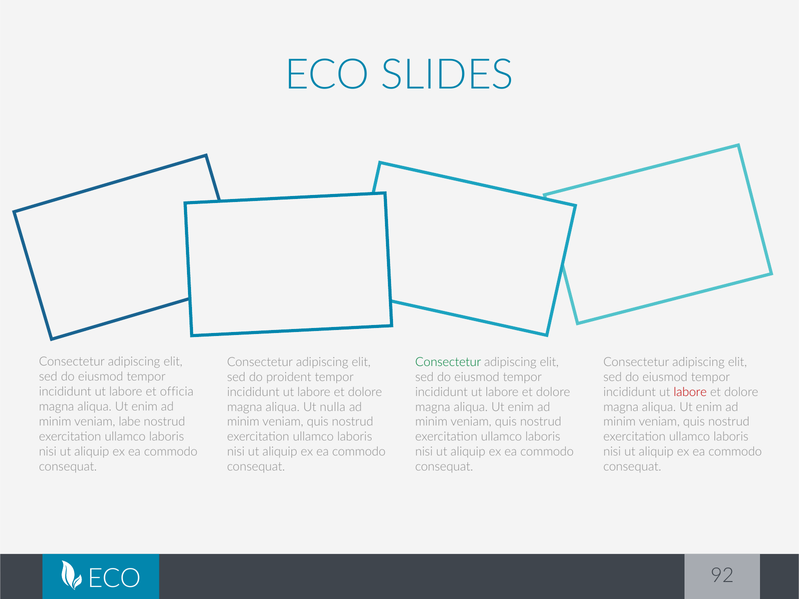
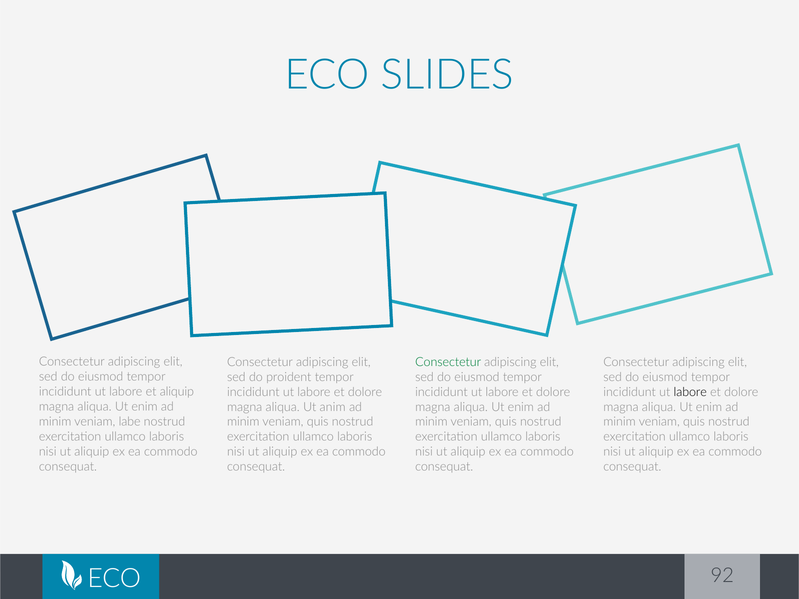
et officia: officia -> aliquip
labore at (690, 392) colour: red -> black
nulla: nulla -> anim
